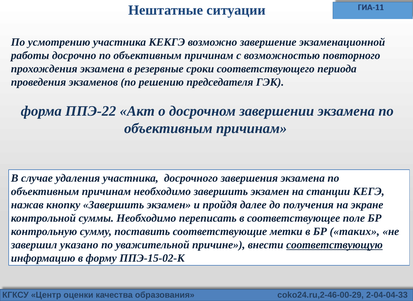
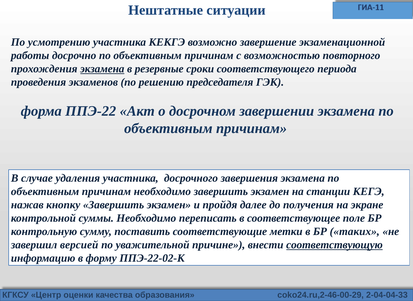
экзамена at (102, 69) underline: none -> present
указано: указано -> версией
ППЭ-15-02-К: ППЭ-15-02-К -> ППЭ-22-02-К
